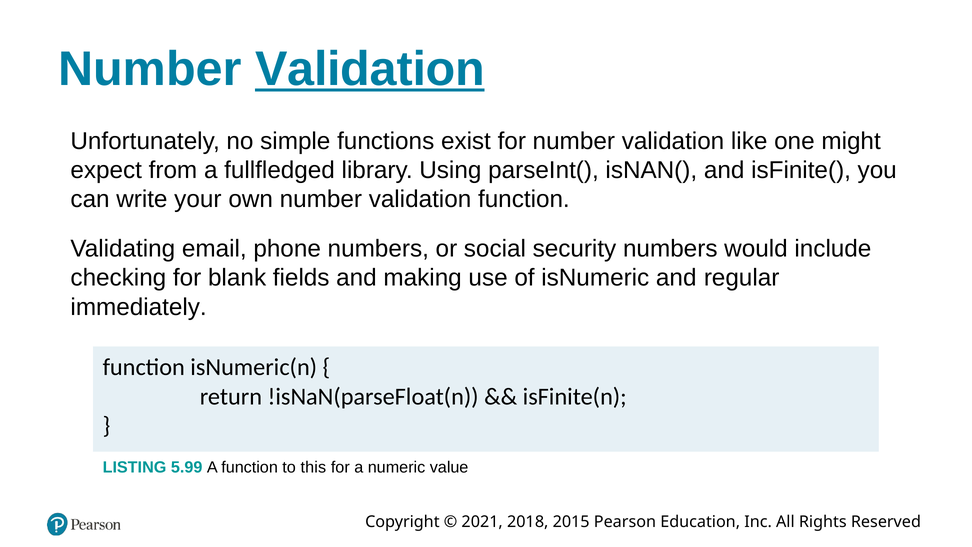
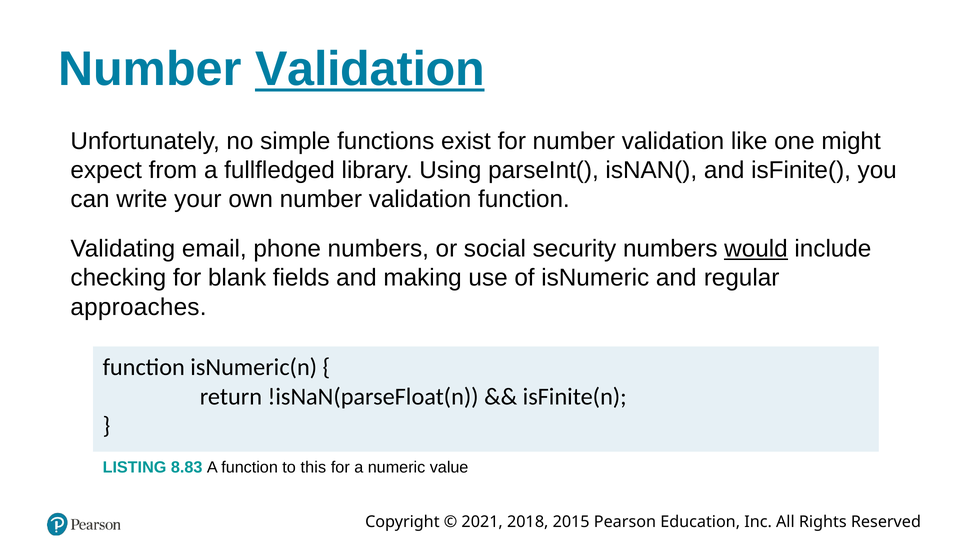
would underline: none -> present
immediately: immediately -> approaches
5.99: 5.99 -> 8.83
